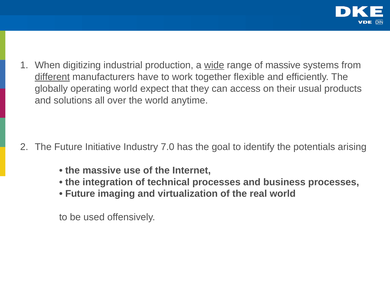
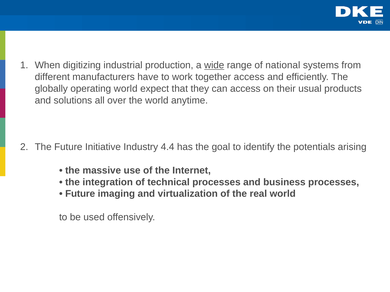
of massive: massive -> national
different underline: present -> none
together flexible: flexible -> access
7.0: 7.0 -> 4.4
